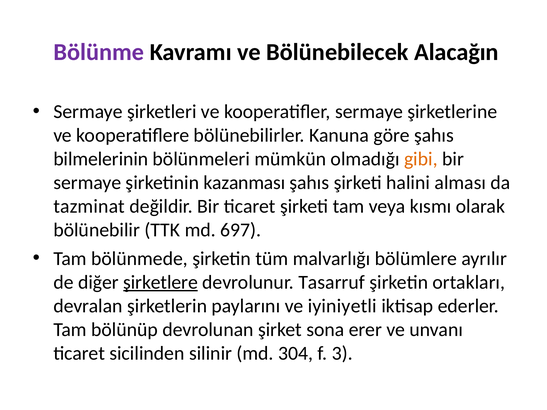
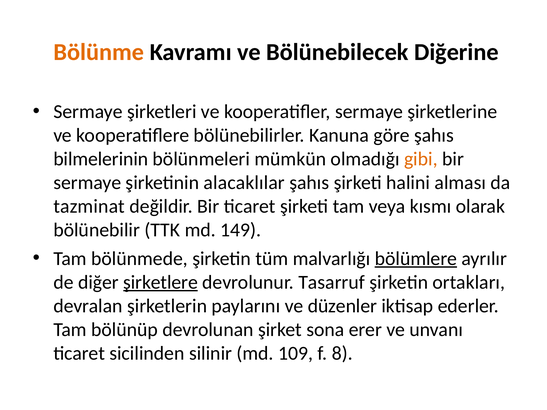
Bölünme colour: purple -> orange
Alacağın: Alacağın -> Diğerine
kazanması: kazanması -> alacaklılar
697: 697 -> 149
bölümlere underline: none -> present
iyiniyetli: iyiniyetli -> düzenler
304: 304 -> 109
3: 3 -> 8
